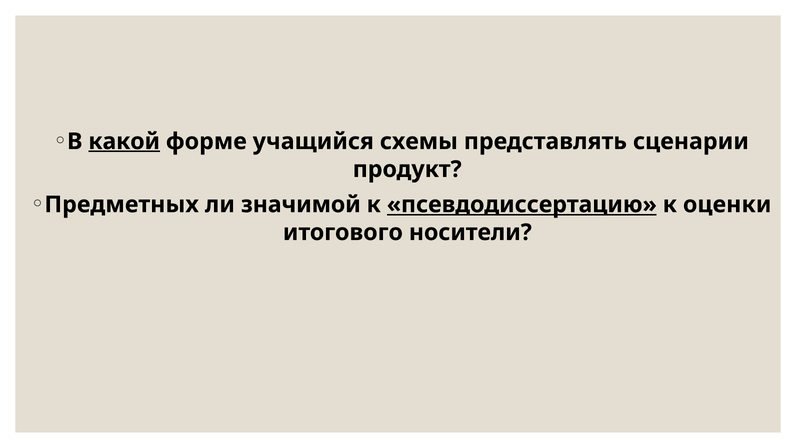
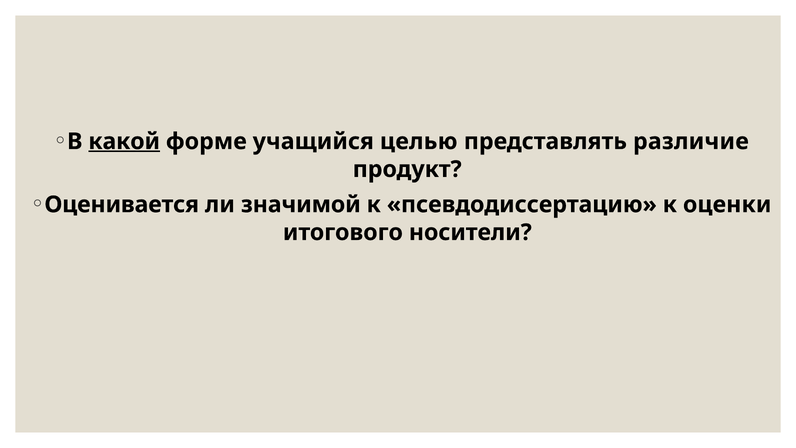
схемы: схемы -> целью
сценарии: сценарии -> различие
Предметных: Предметных -> Оценивается
псевдодиссертацию underline: present -> none
